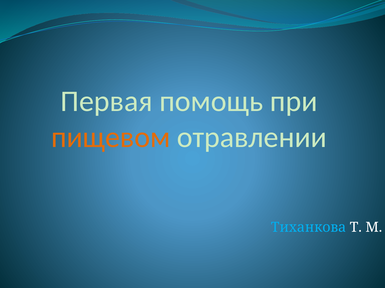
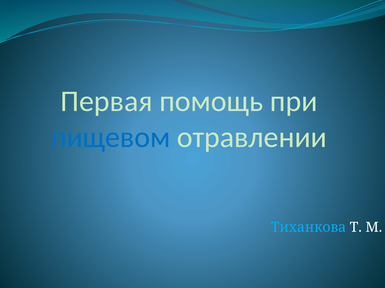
пищевом colour: orange -> blue
